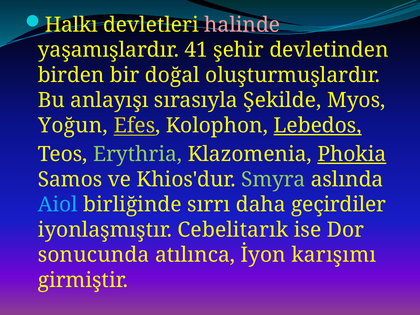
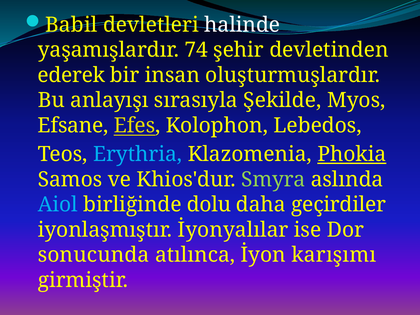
Halkı: Halkı -> Babil
halinde colour: pink -> white
41: 41 -> 74
birden: birden -> ederek
doğal: doğal -> insan
Yoğun: Yoğun -> Efsane
Lebedos underline: present -> none
Erythria colour: light green -> light blue
sırrı: sırrı -> dolu
Cebelitarık: Cebelitarık -> İyonyalılar
